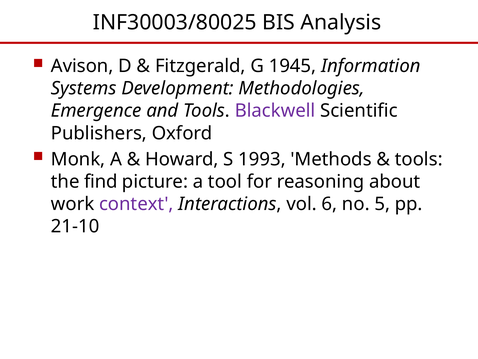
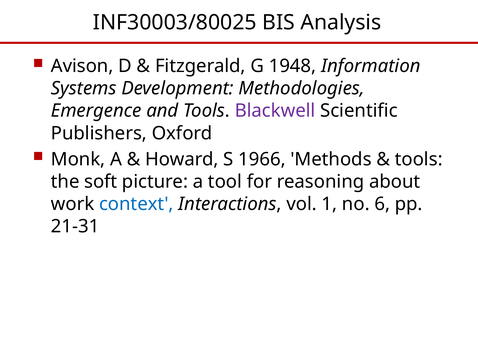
1945: 1945 -> 1948
1993: 1993 -> 1966
find: find -> soft
context colour: purple -> blue
6: 6 -> 1
5: 5 -> 6
21-10: 21-10 -> 21-31
